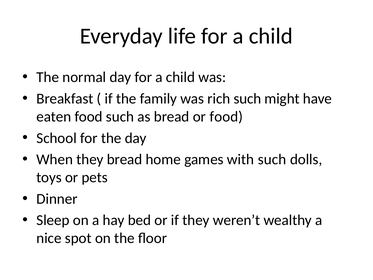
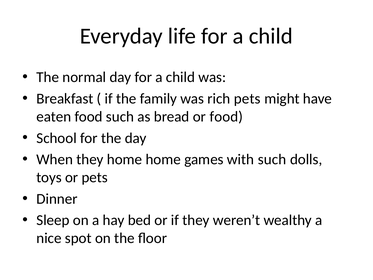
rich such: such -> pets
they bread: bread -> home
